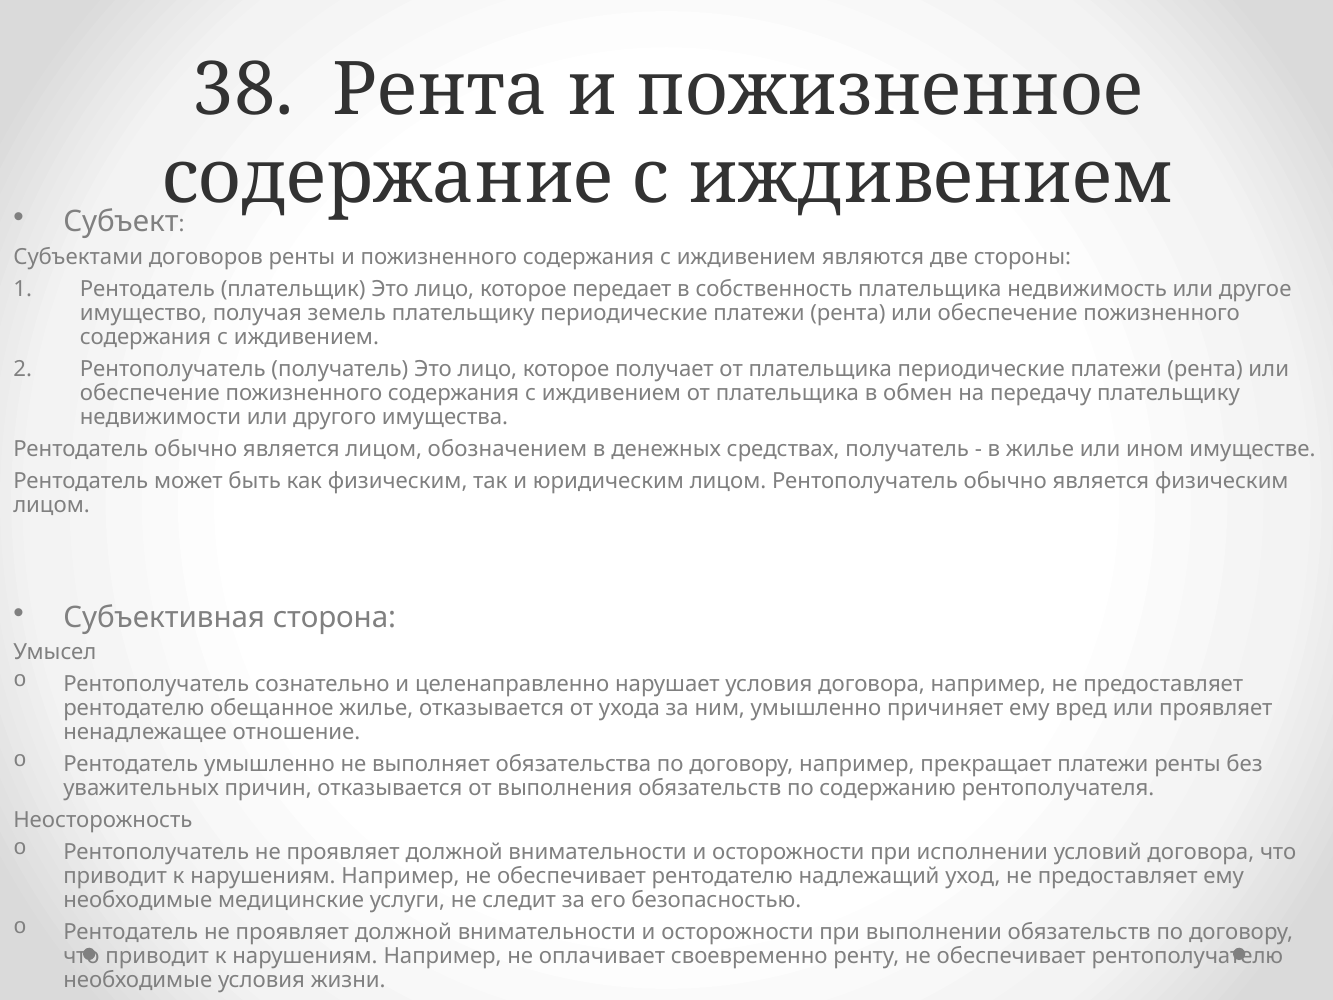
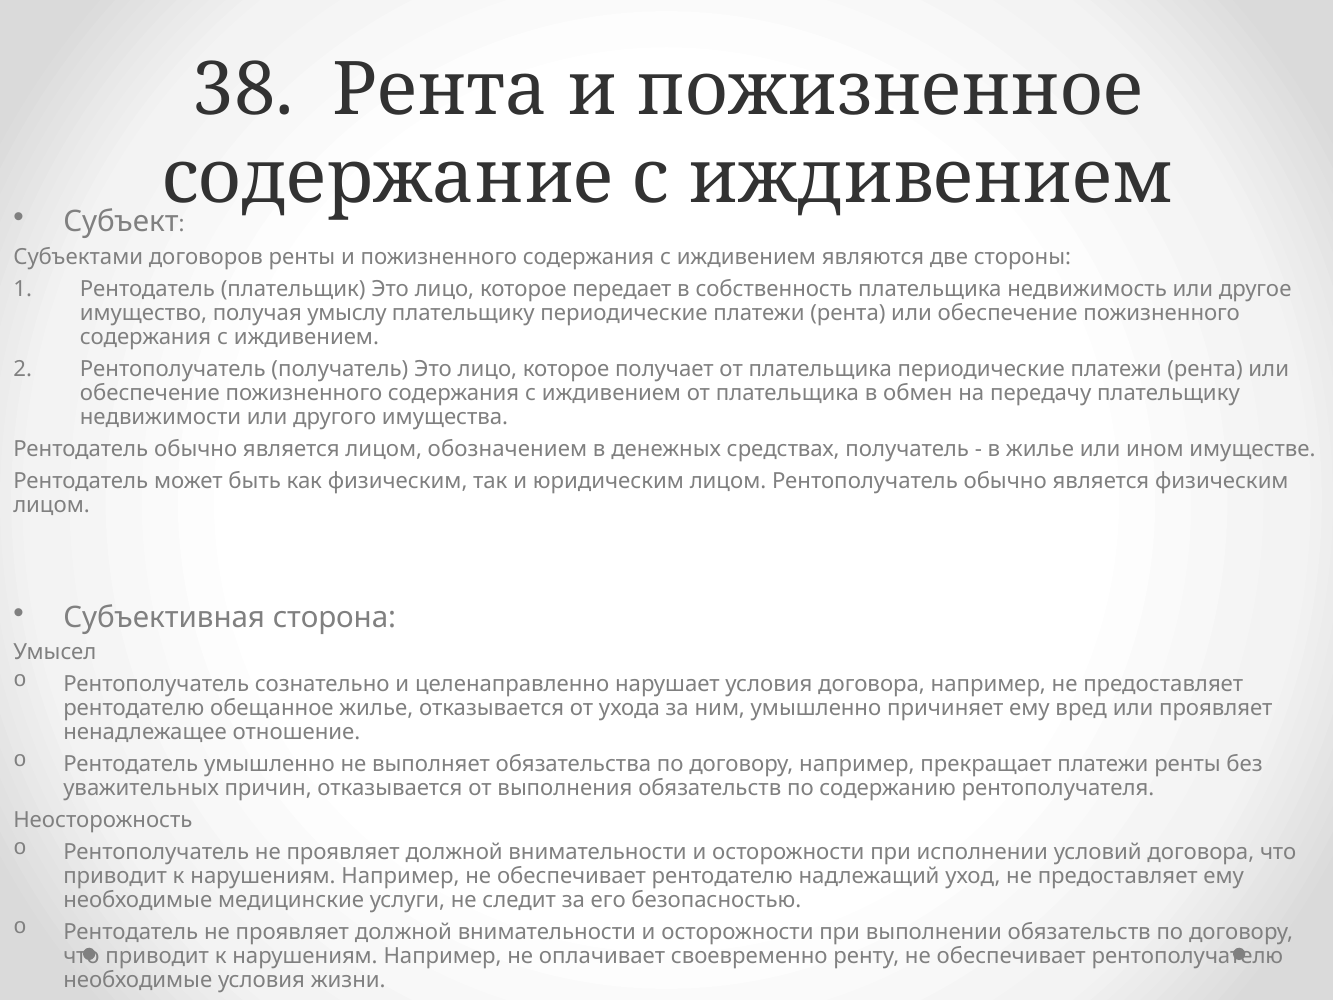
земель: земель -> умыслу
